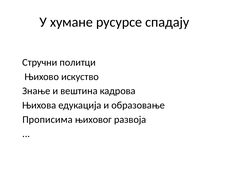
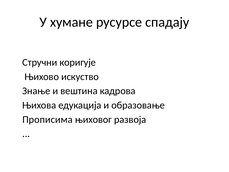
политци: политци -> коригује
